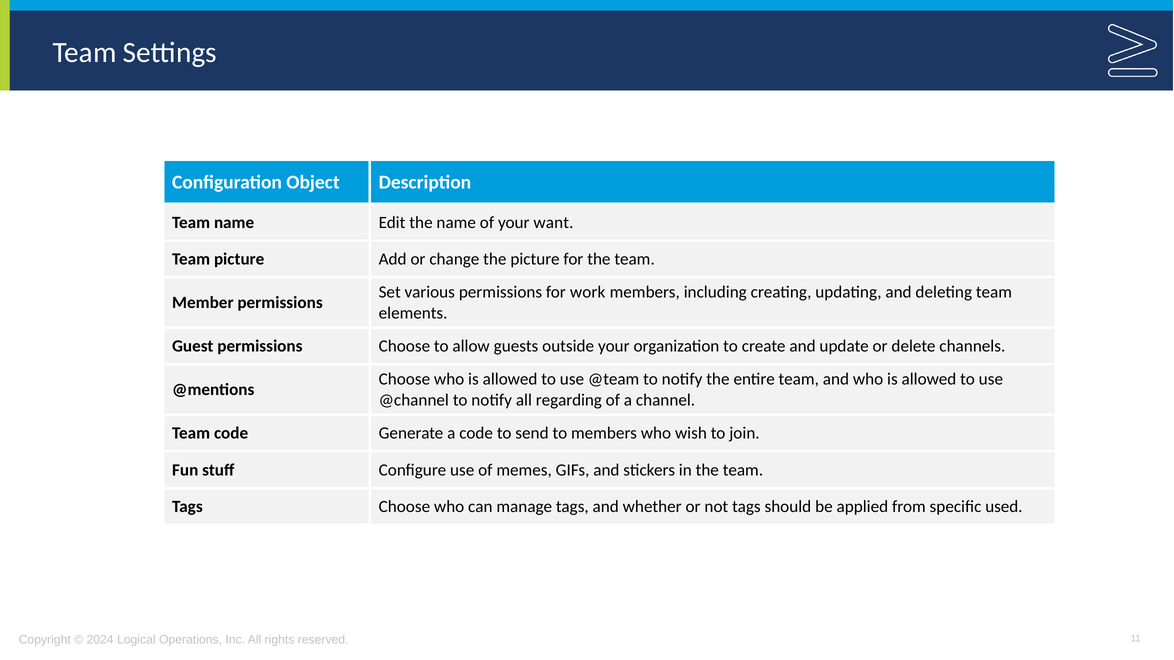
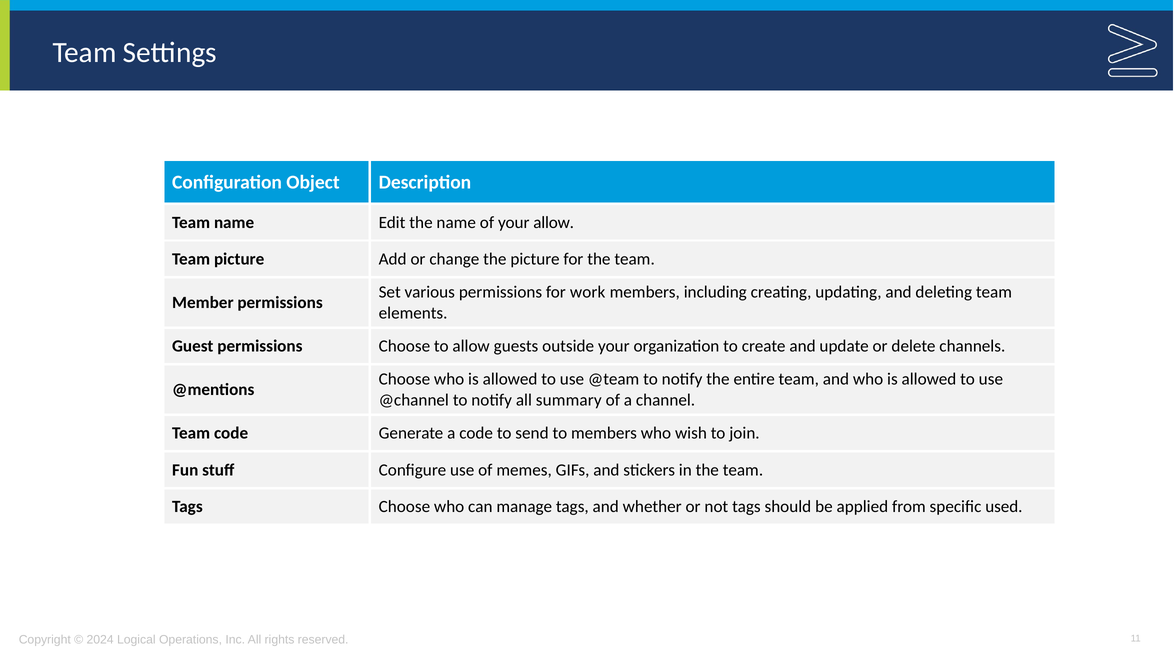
your want: want -> allow
regarding: regarding -> summary
